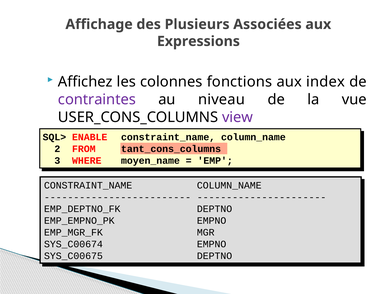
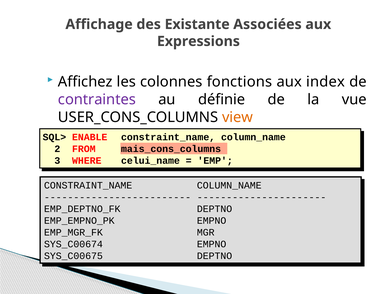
Plusieurs: Plusieurs -> Existante
niveau: niveau -> définie
view colour: purple -> orange
tant_cons_columns: tant_cons_columns -> mais_cons_columns
moyen_name: moyen_name -> celui_name
